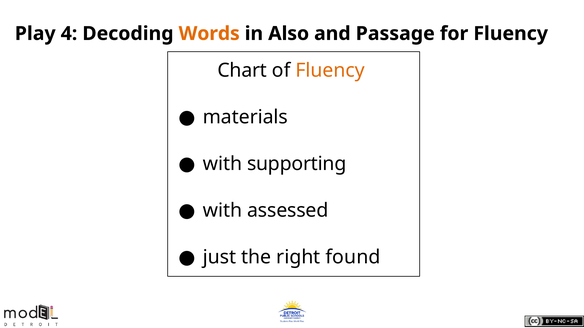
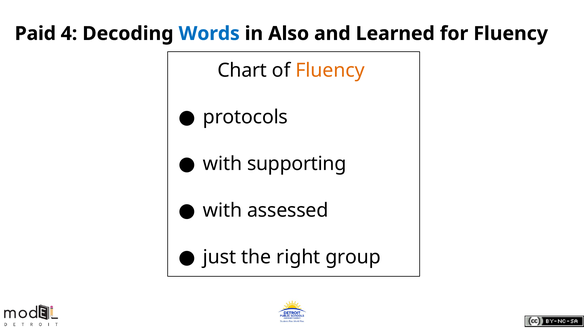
Play: Play -> Paid
Words colour: orange -> blue
Passage: Passage -> Learned
materials: materials -> protocols
found: found -> group
